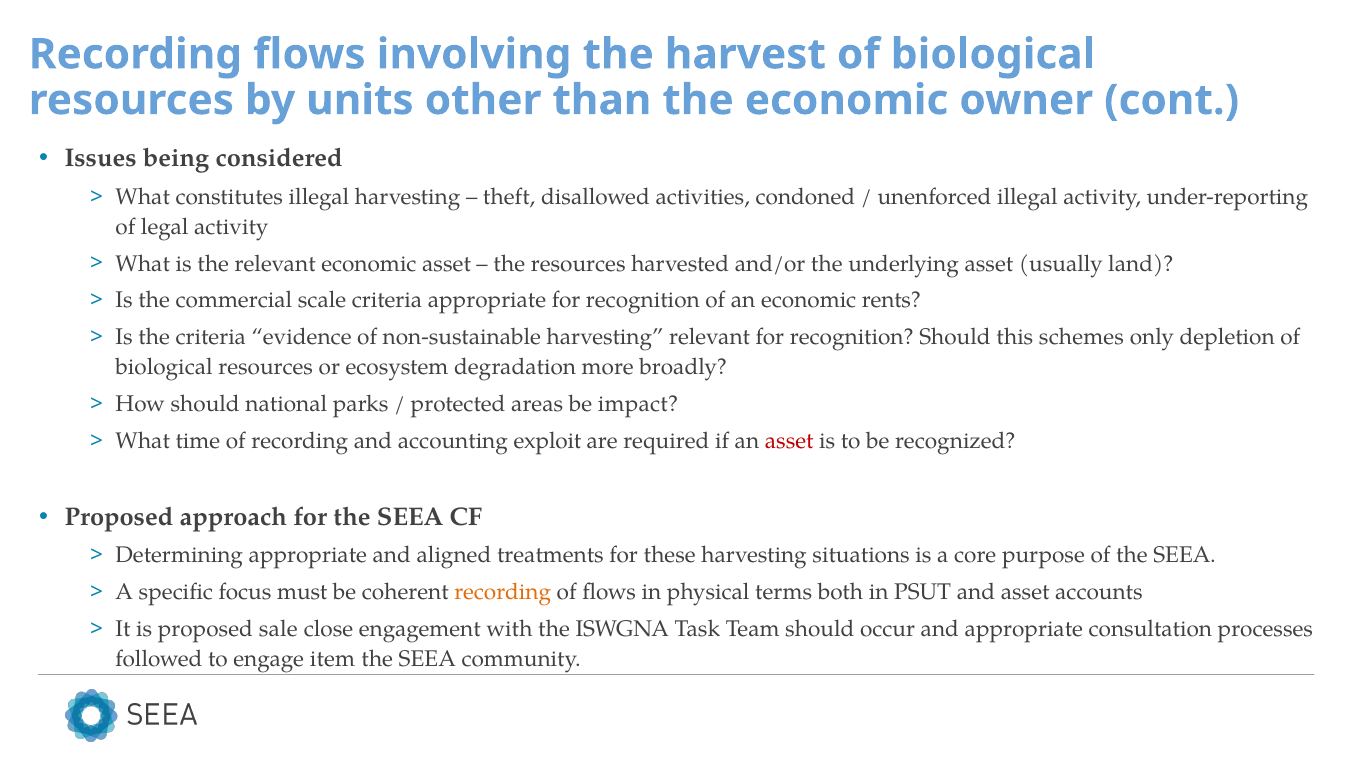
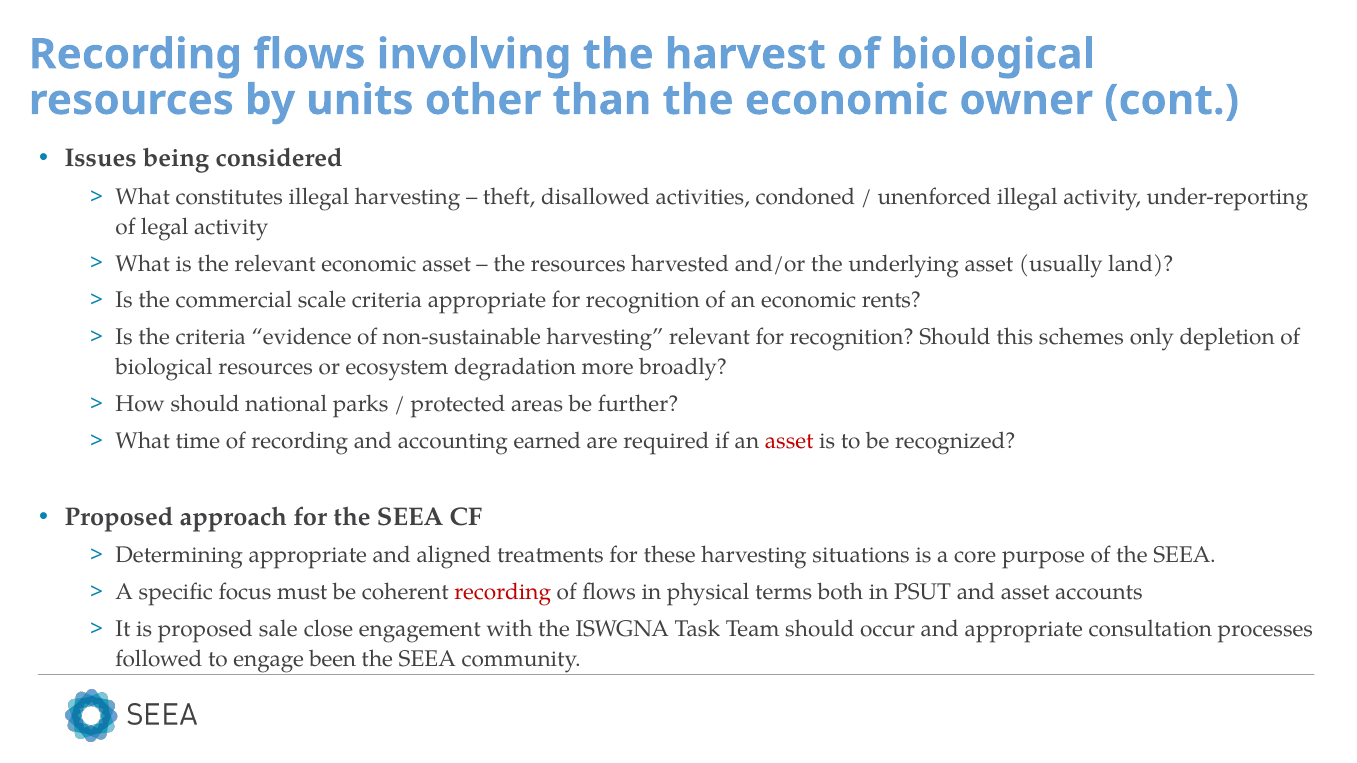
impact: impact -> further
exploit: exploit -> earned
recording at (503, 593) colour: orange -> red
item: item -> been
